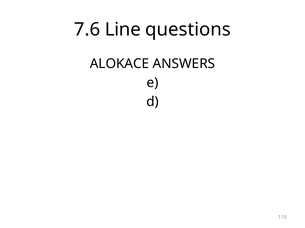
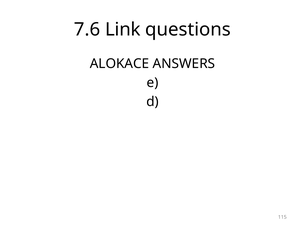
Line: Line -> Link
